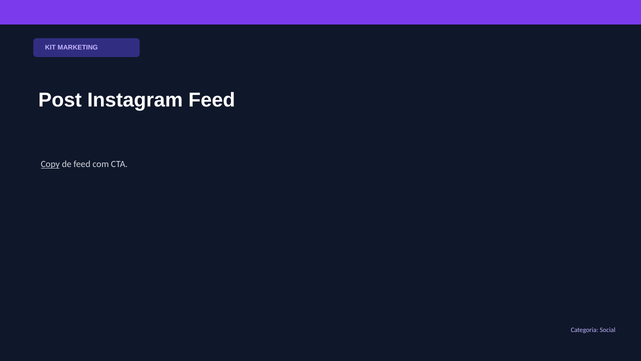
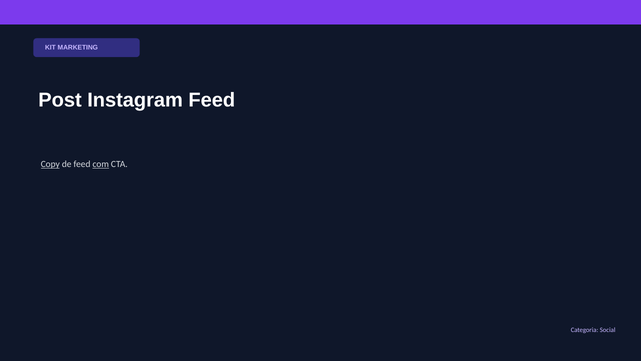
com underline: none -> present
